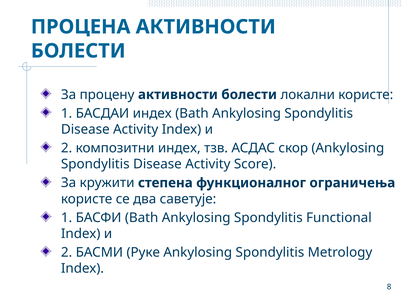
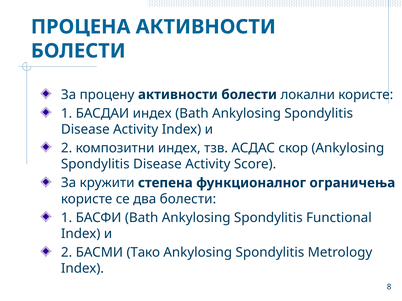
два саветује: саветује -> болести
Руке: Руке -> Тако
